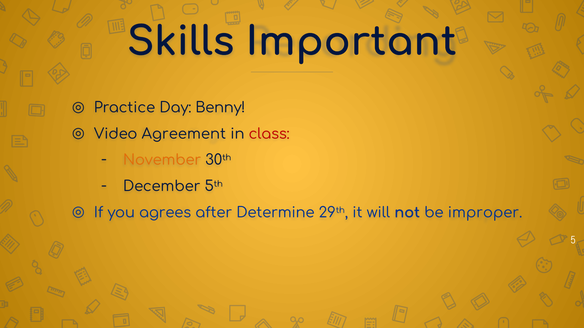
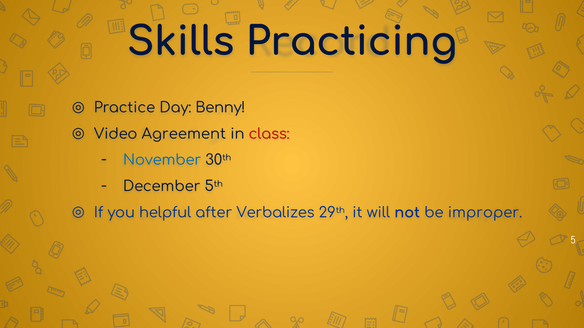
Important: Important -> Practicing
November colour: orange -> blue
agrees: agrees -> helpful
Determine: Determine -> Verbalizes
